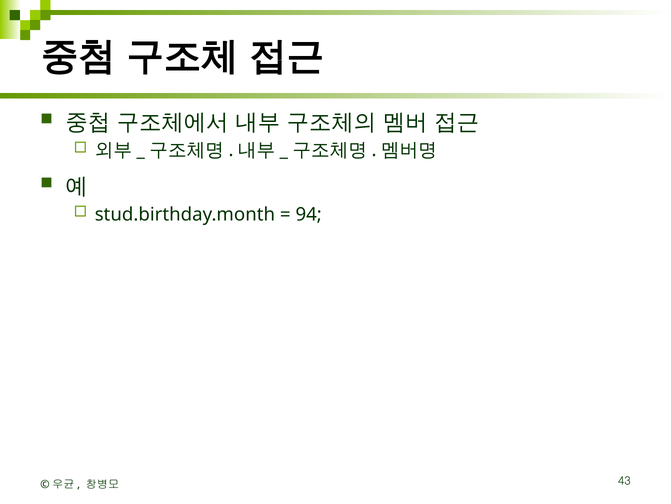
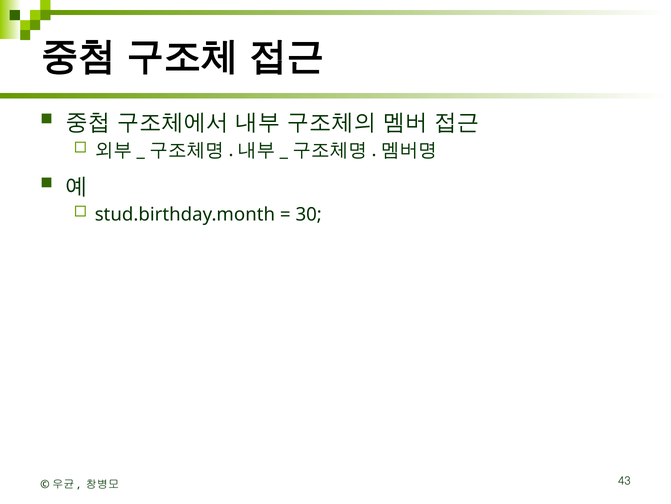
94: 94 -> 30
